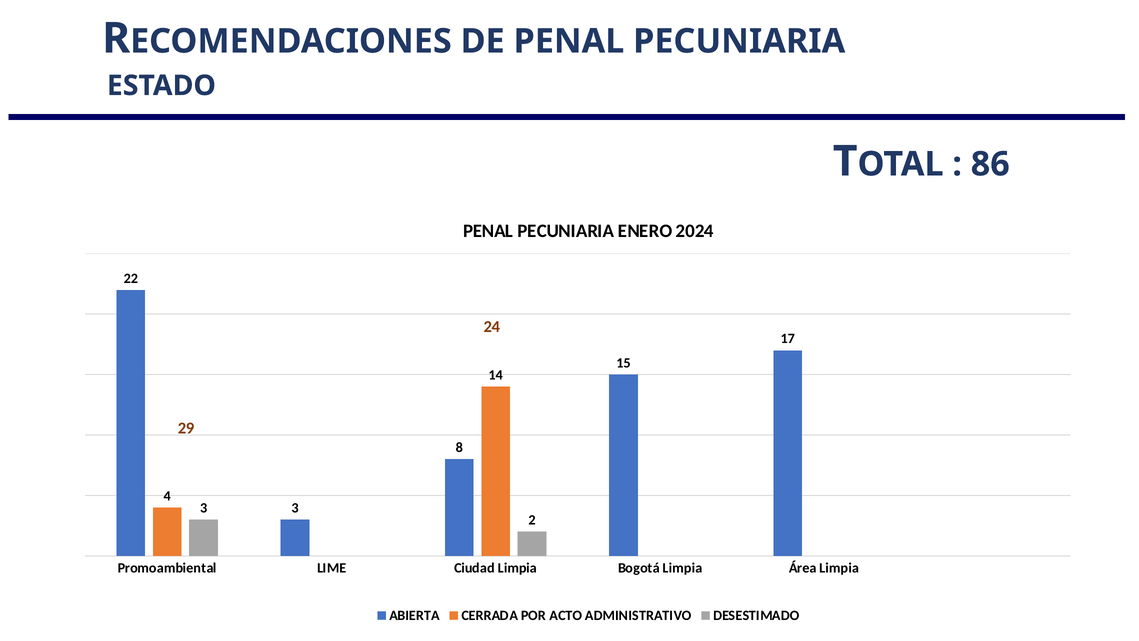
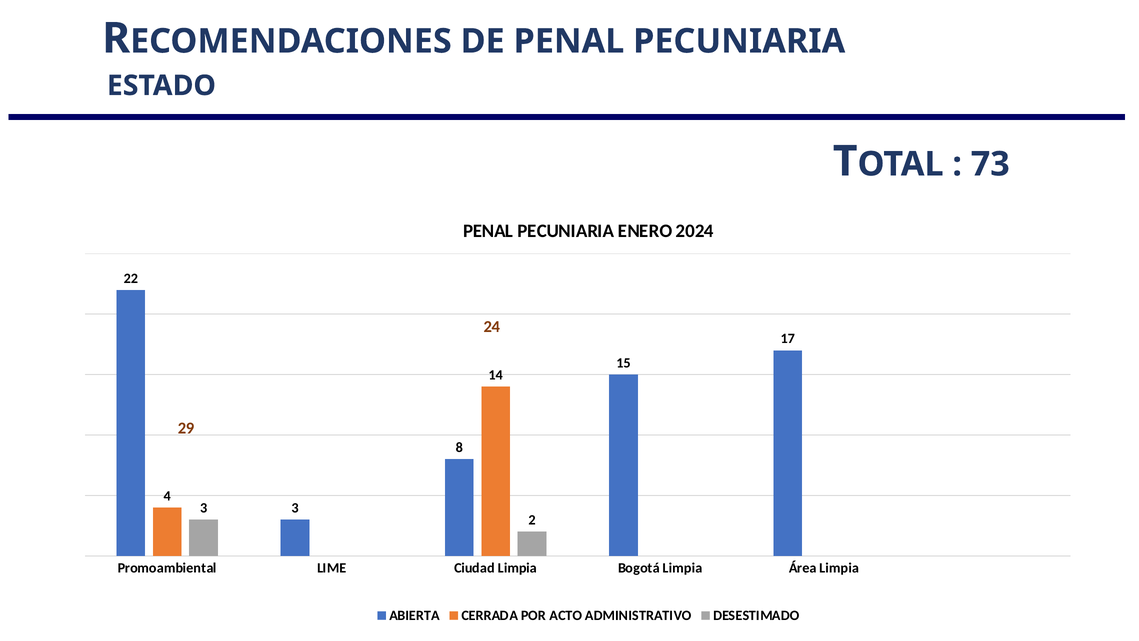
86: 86 -> 73
